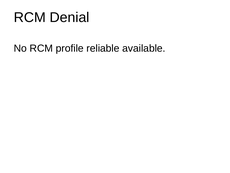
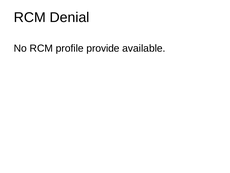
reliable: reliable -> provide
